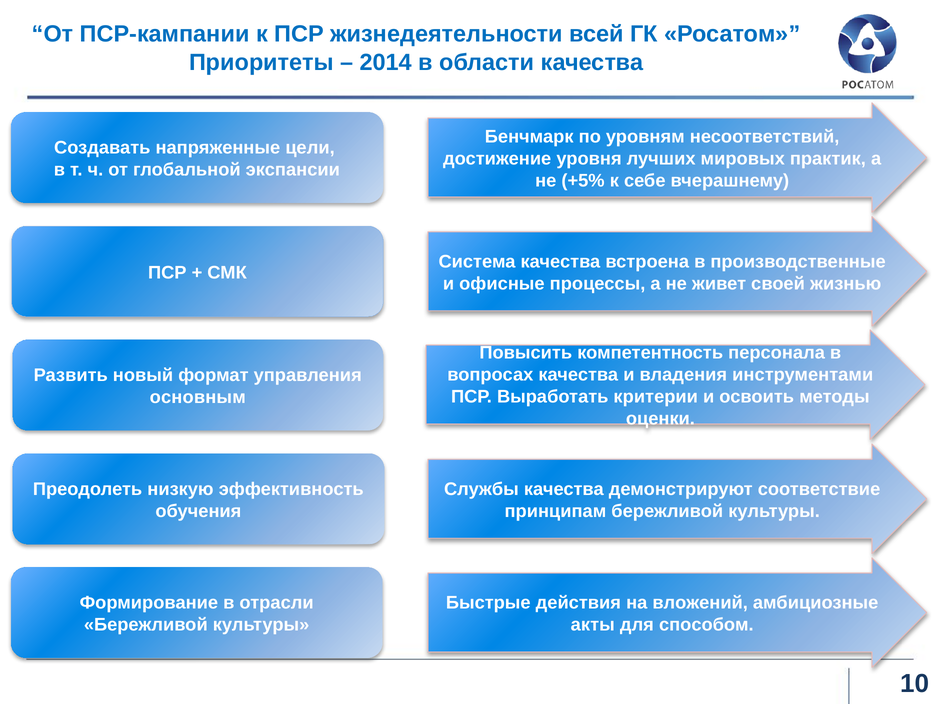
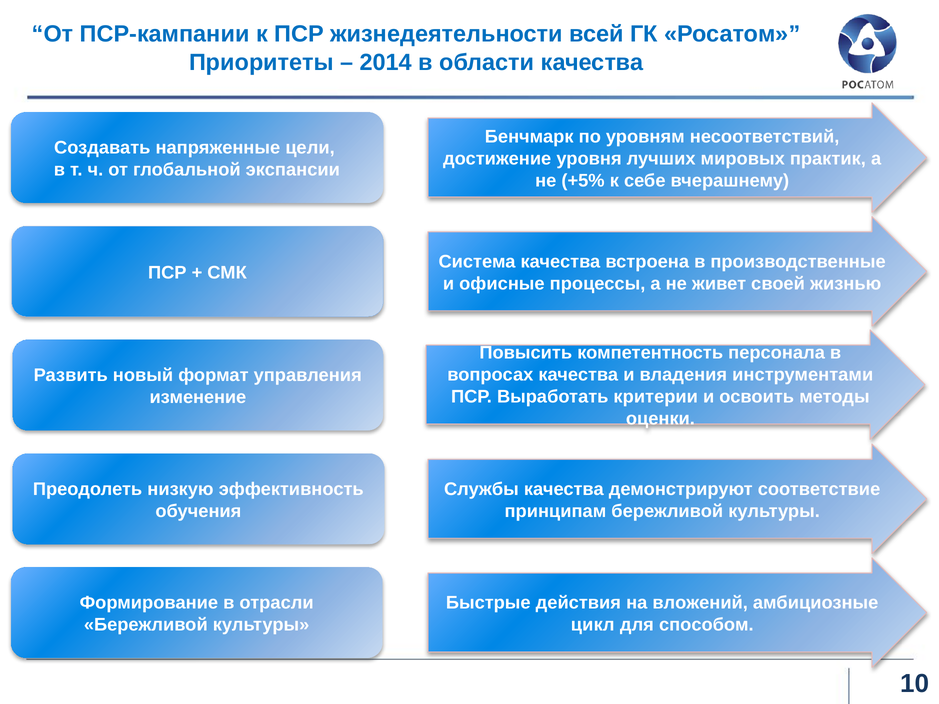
основным: основным -> изменение
акты: акты -> цикл
